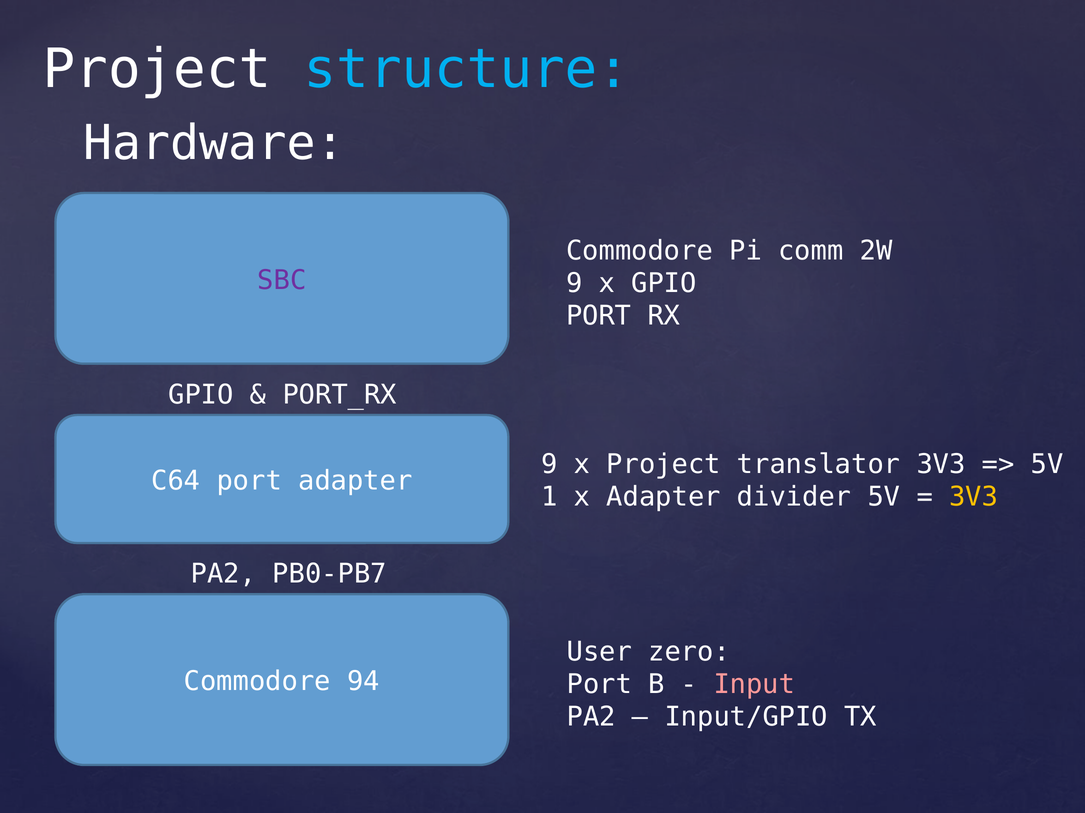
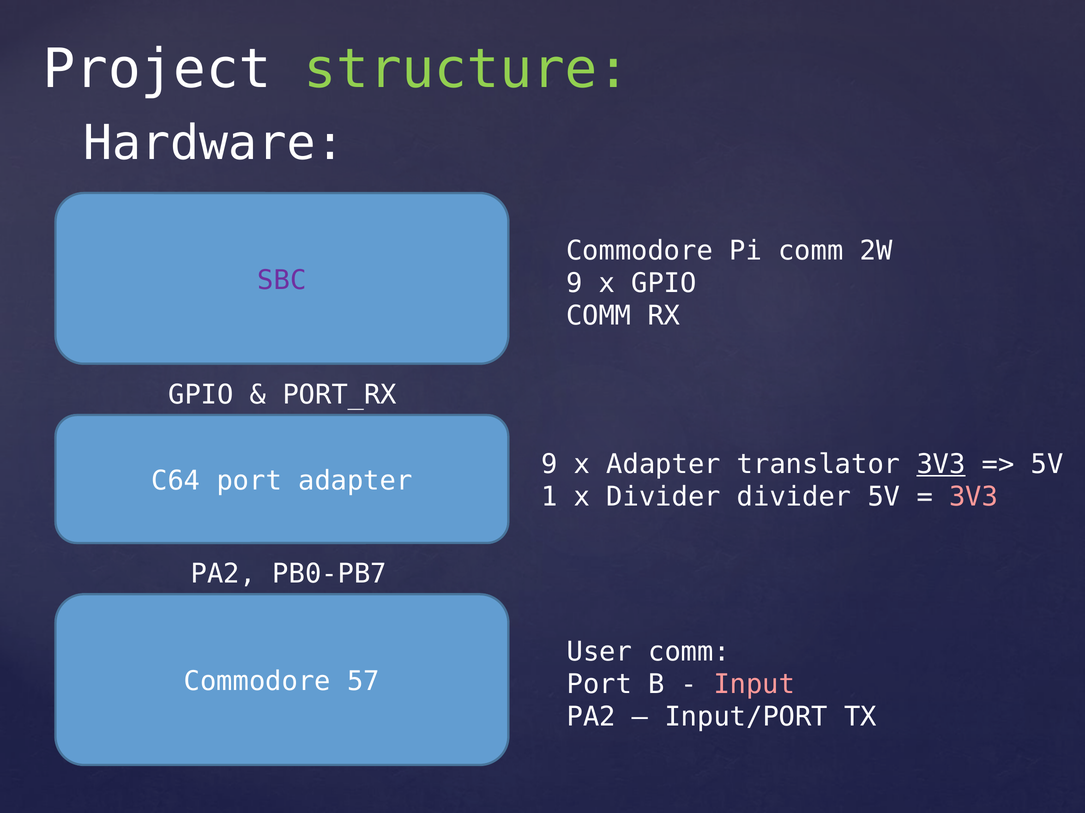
structure colour: light blue -> light green
PORT at (599, 316): PORT -> COMM
x Project: Project -> Adapter
3V3 at (941, 465) underline: none -> present
x Adapter: Adapter -> Divider
3V3 at (974, 497) colour: yellow -> pink
User zero: zero -> comm
94: 94 -> 57
Input/GPIO: Input/GPIO -> Input/PORT
